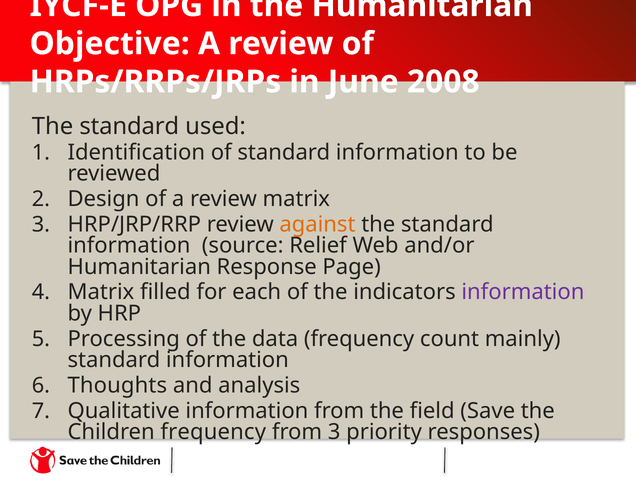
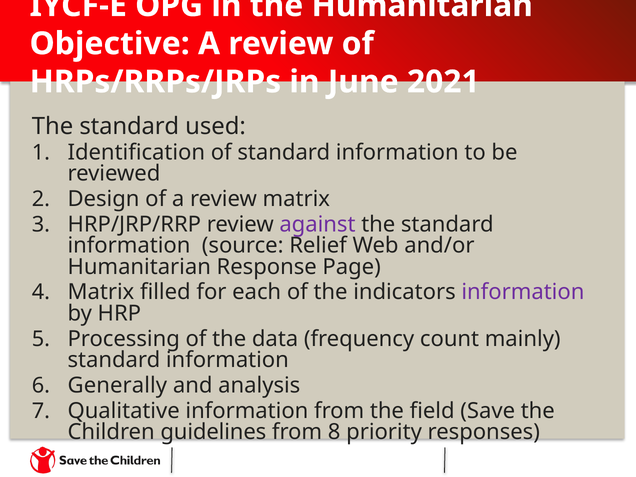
2008: 2008 -> 2021
against colour: orange -> purple
Thoughts: Thoughts -> Generally
Children frequency: frequency -> guidelines
from 3: 3 -> 8
